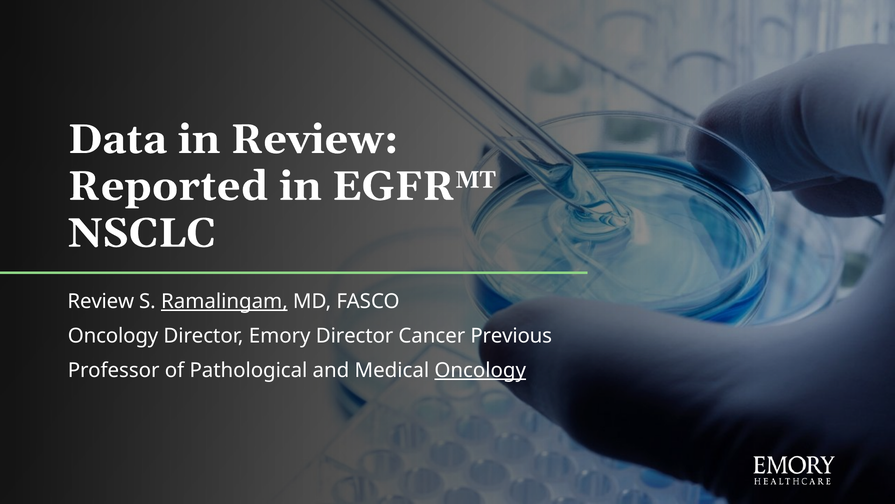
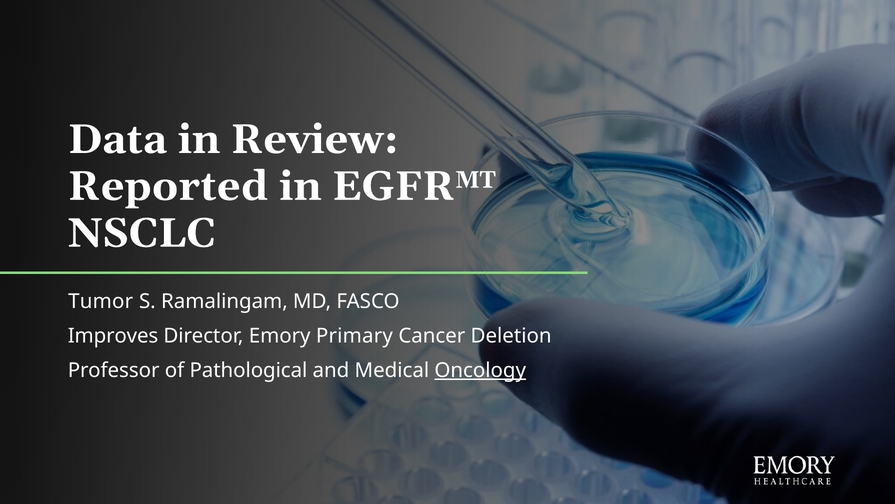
Review at (101, 301): Review -> Tumor
Ramalingam underline: present -> none
Oncology at (113, 336): Oncology -> Improves
Emory Director: Director -> Primary
Previous: Previous -> Deletion
